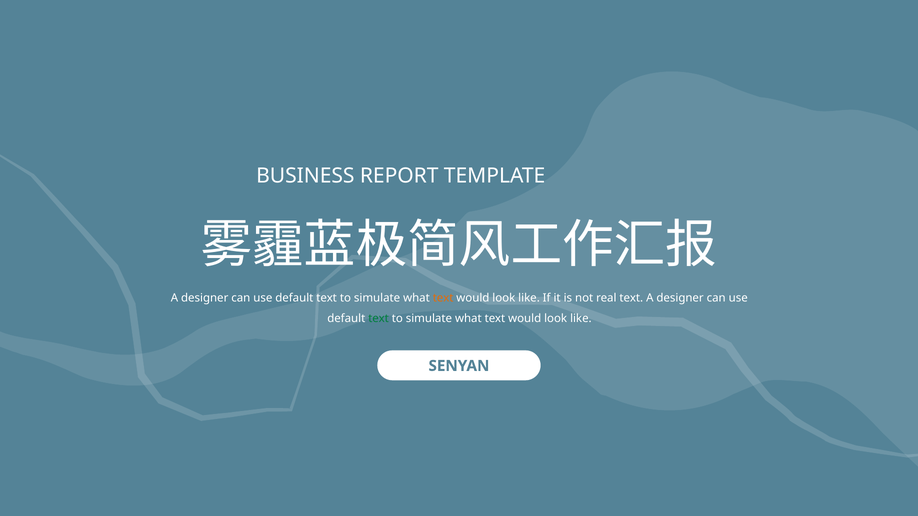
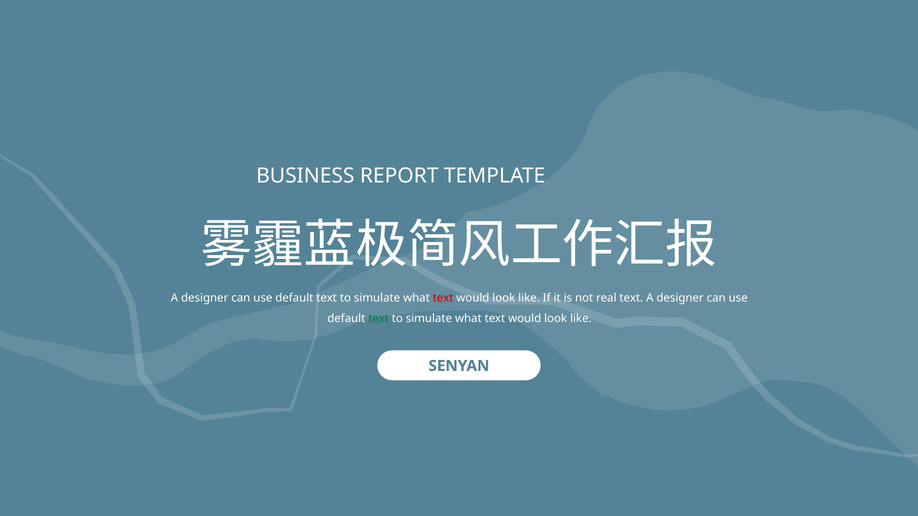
text at (443, 298) colour: orange -> red
